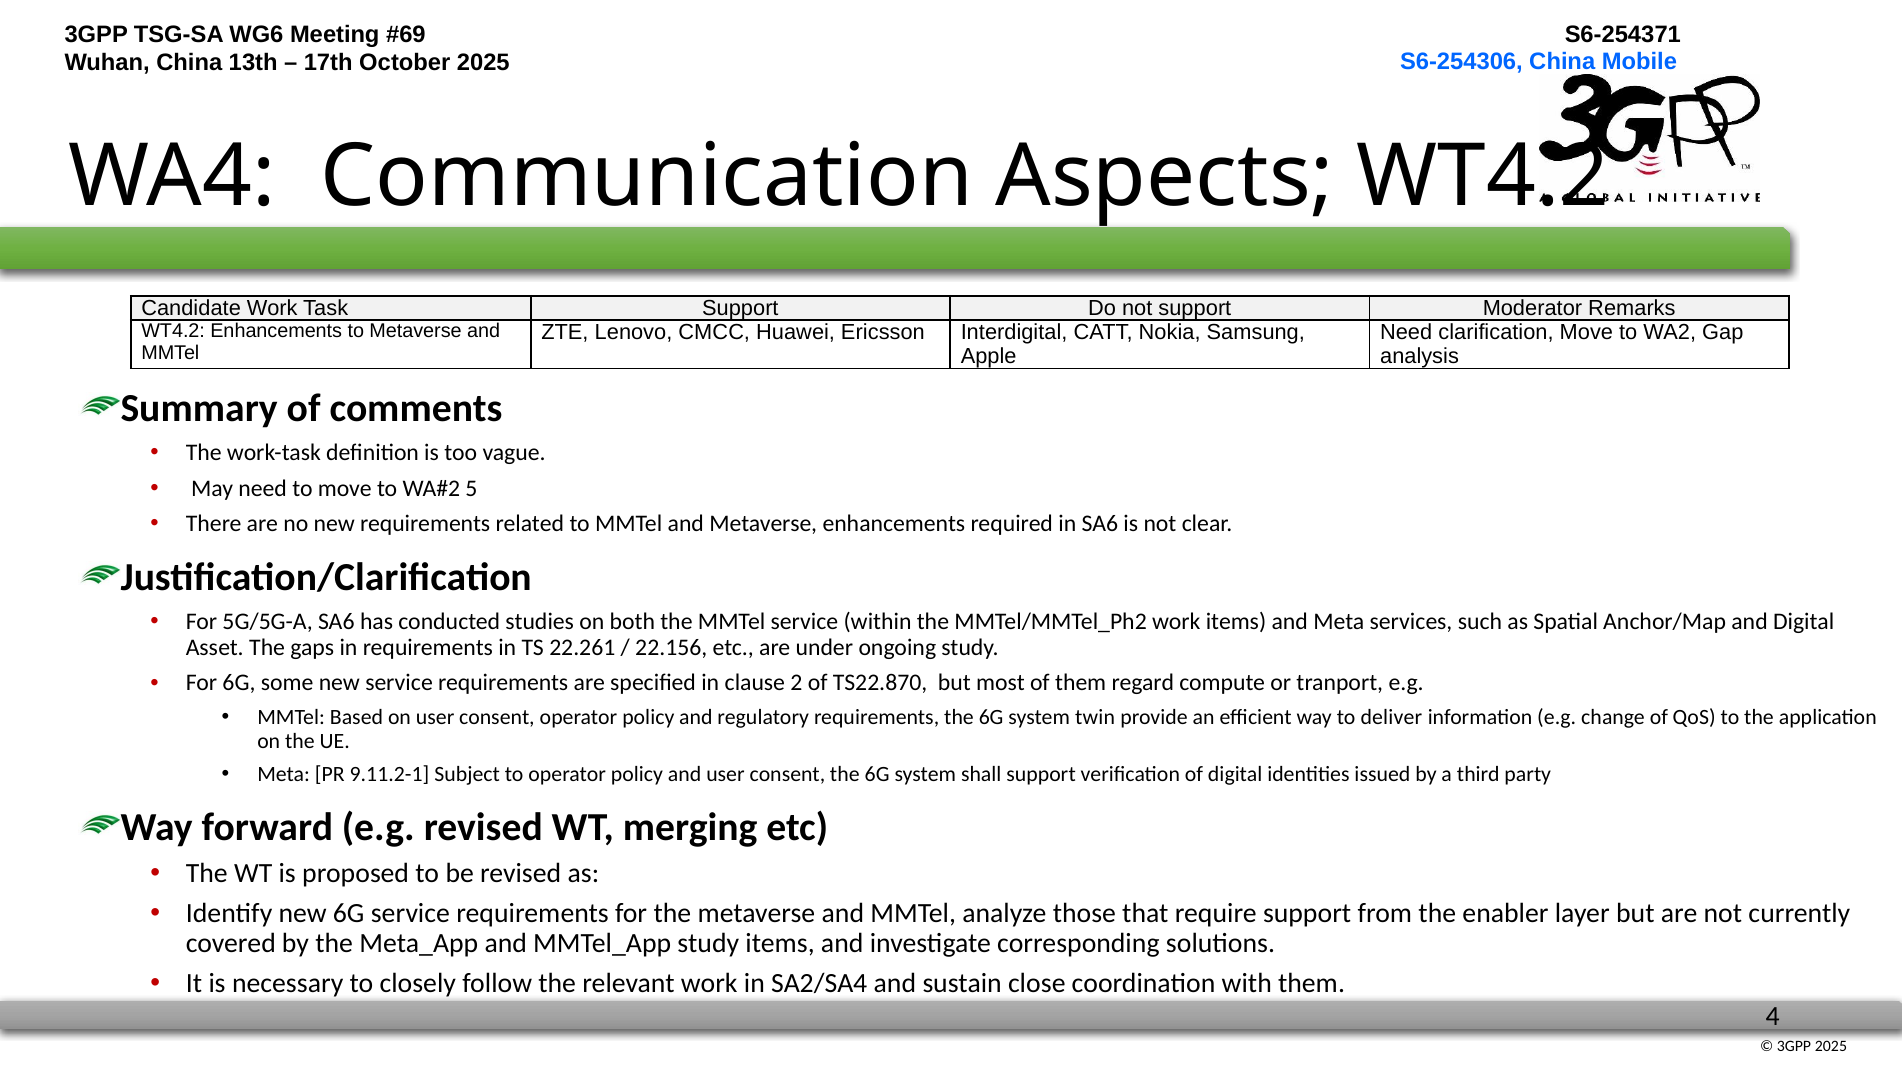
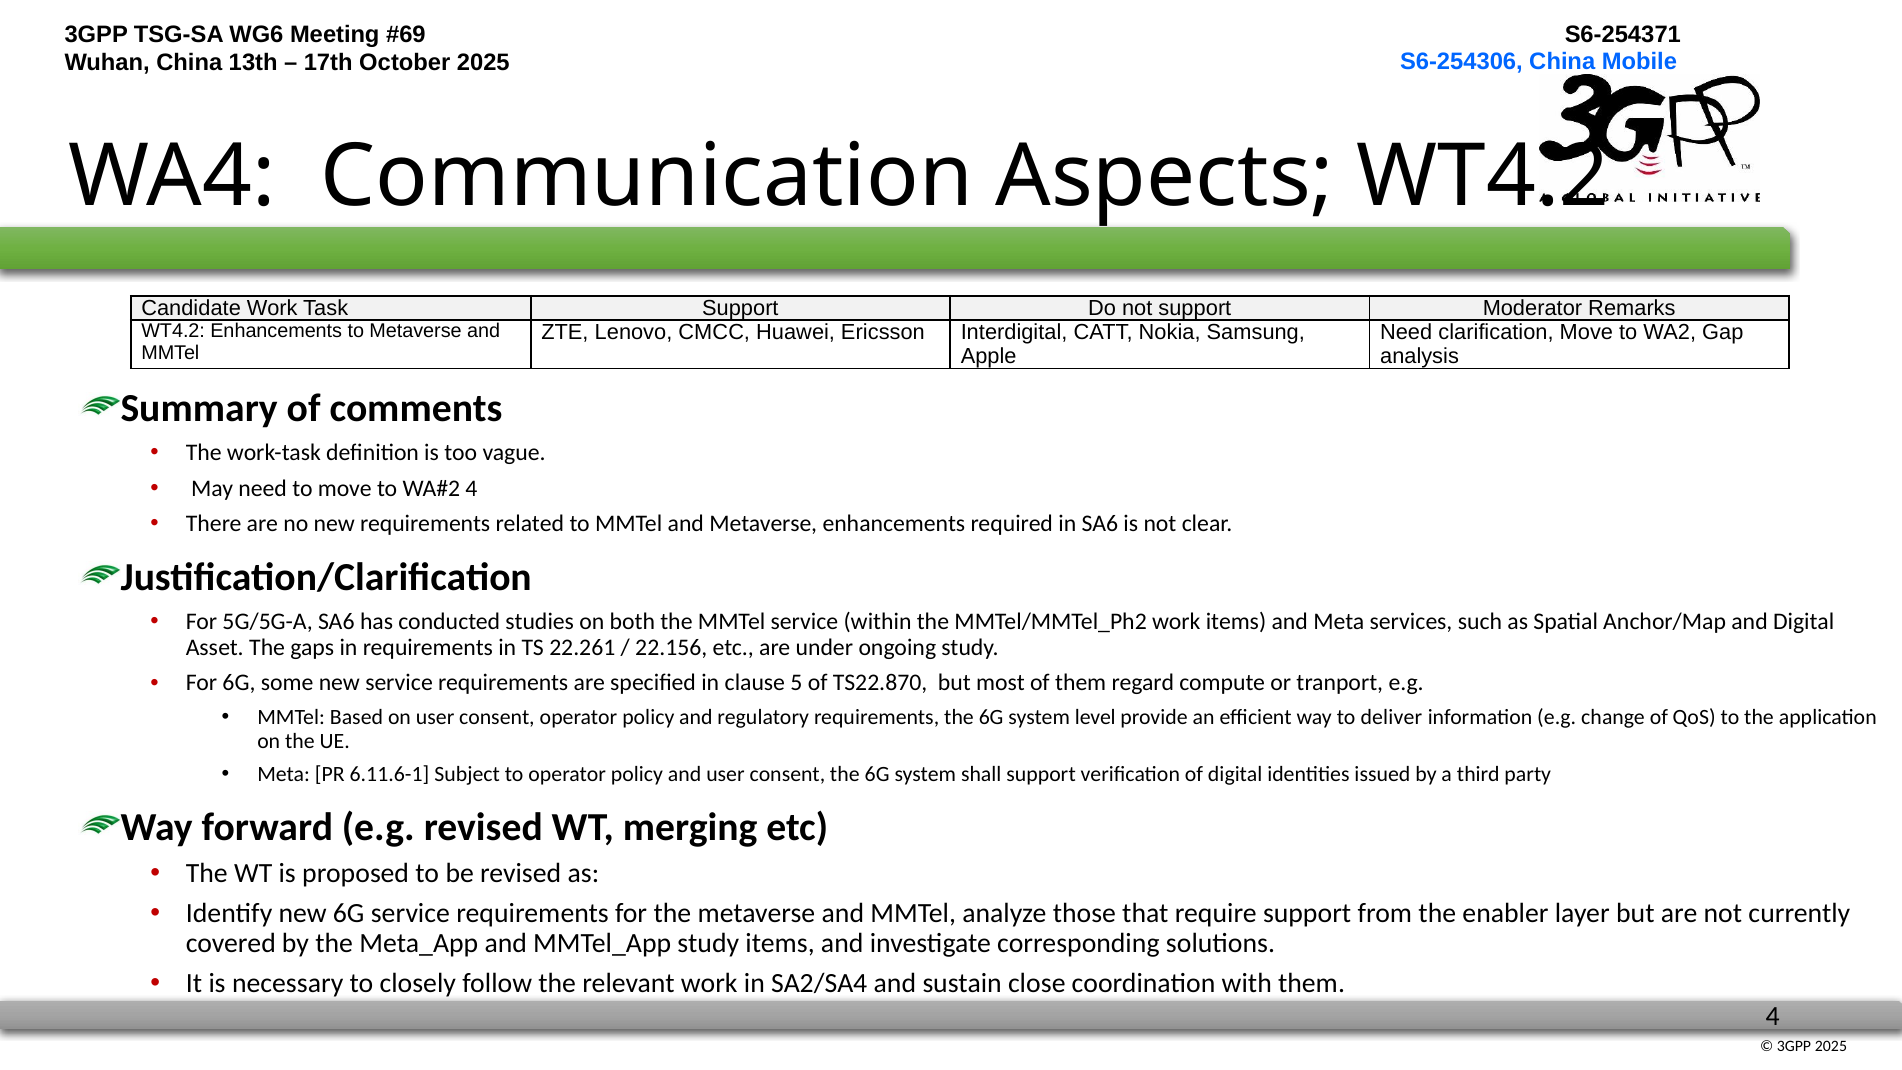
5 at (472, 488): 5 -> 4
2: 2 -> 5
twin: twin -> level
9.11.2-1: 9.11.2-1 -> 6.11.6-1
